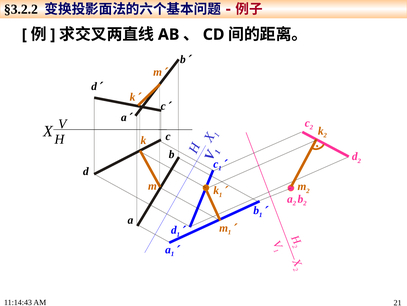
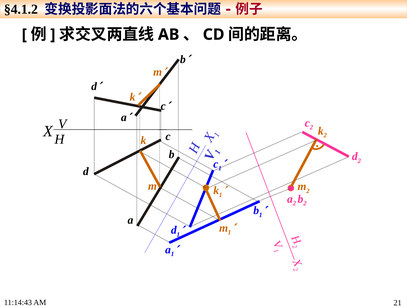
§3.2.2: §3.2.2 -> §4.1.2
